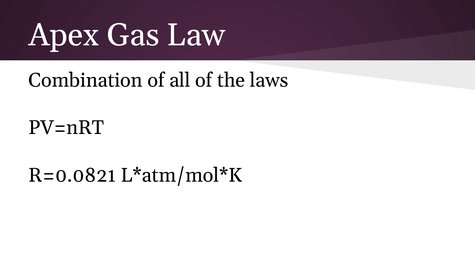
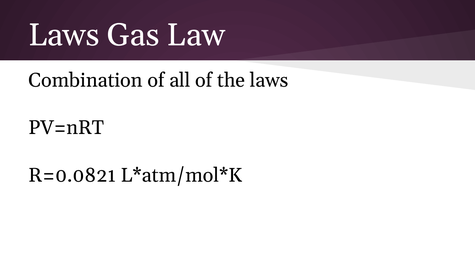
Apex at (64, 35): Apex -> Laws
